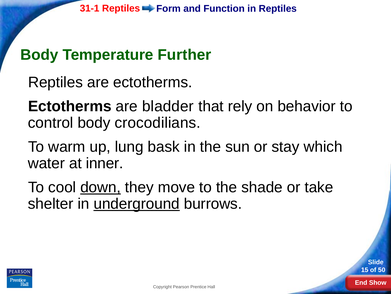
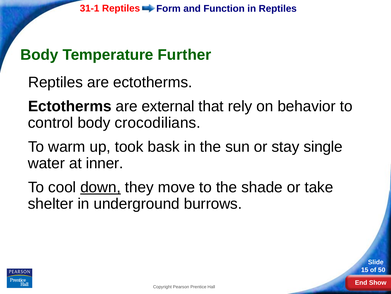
bladder: bladder -> external
lung: lung -> took
which: which -> single
underground underline: present -> none
